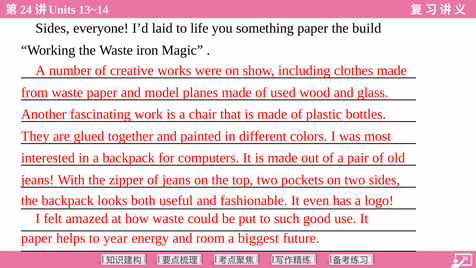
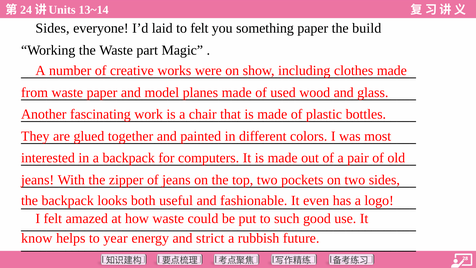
to life: life -> felt
iron: iron -> part
paper at (37, 238): paper -> know
room: room -> strict
biggest: biggest -> rubbish
